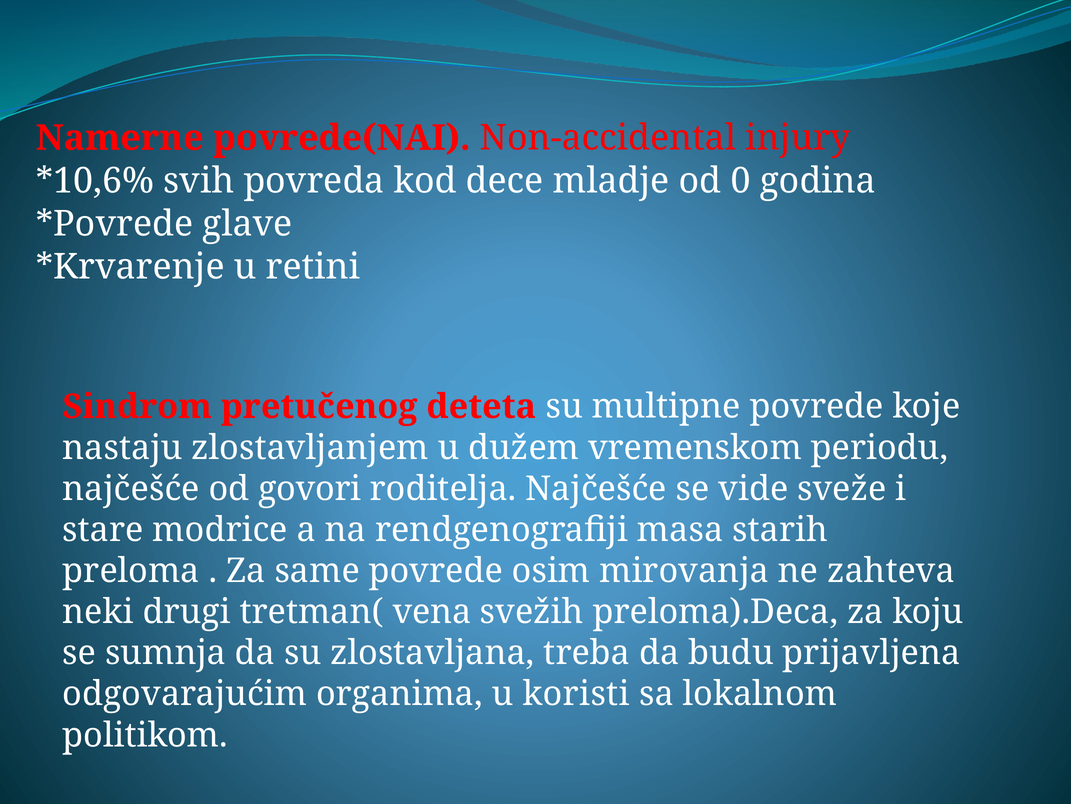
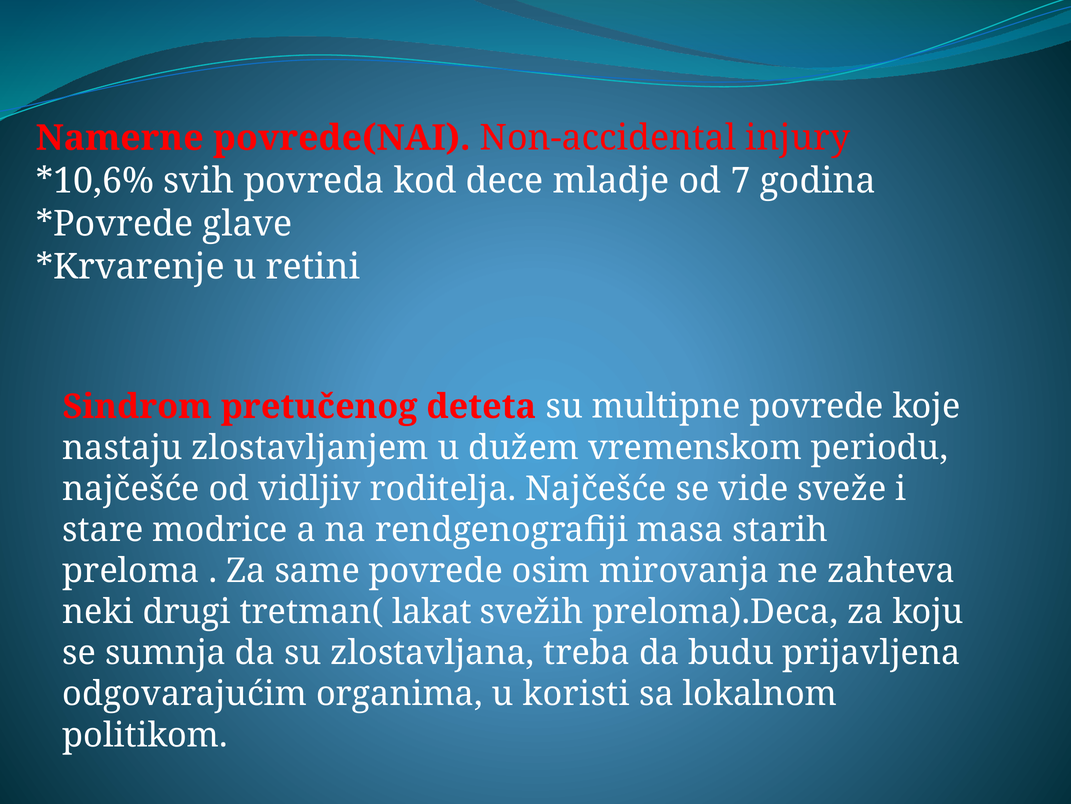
0: 0 -> 7
govori: govori -> vidljiv
vena: vena -> lakat
